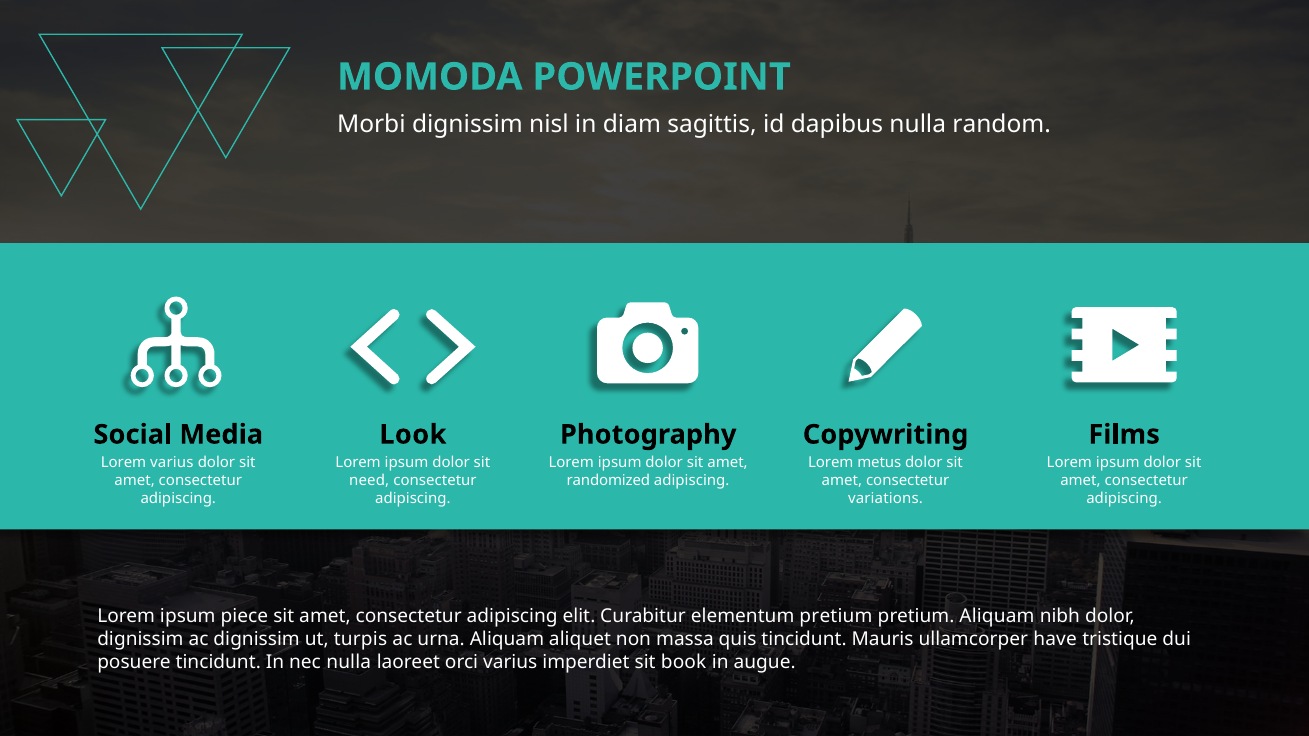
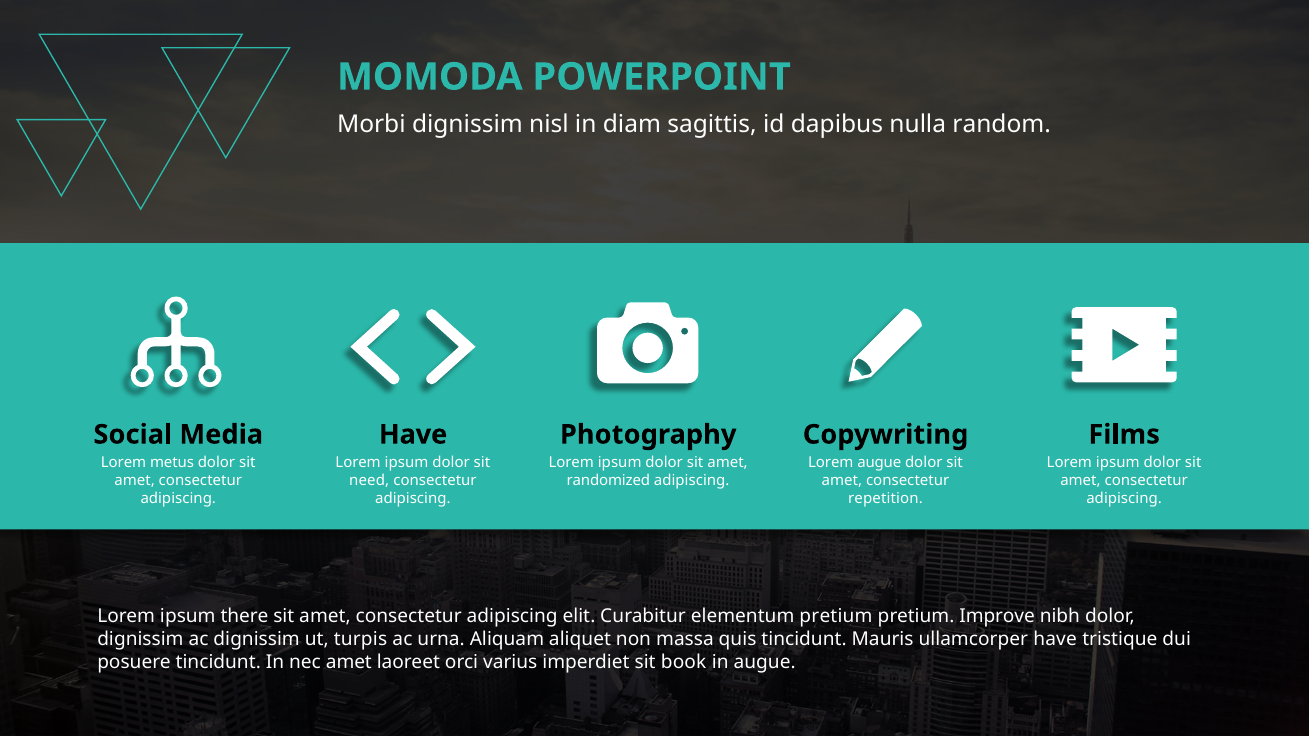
Look at (413, 435): Look -> Have
Lorem varius: varius -> metus
Lorem metus: metus -> augue
variations: variations -> repetition
piece: piece -> there
pretium Aliquam: Aliquam -> Improve
nec nulla: nulla -> amet
